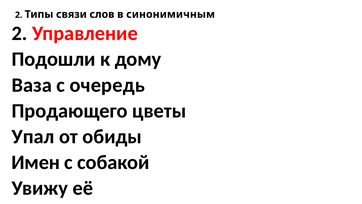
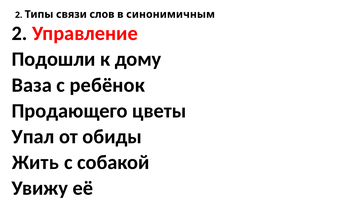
очередь: очередь -> ребёнок
Имен: Имен -> Жить
